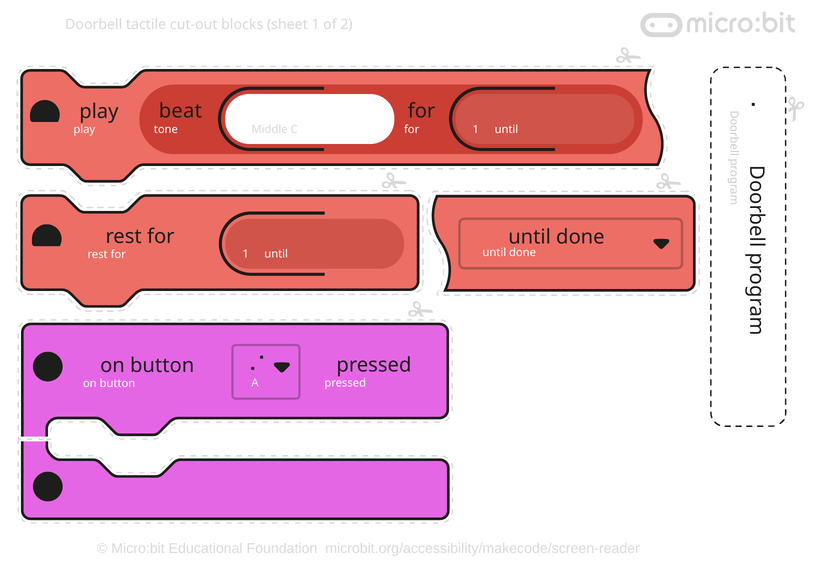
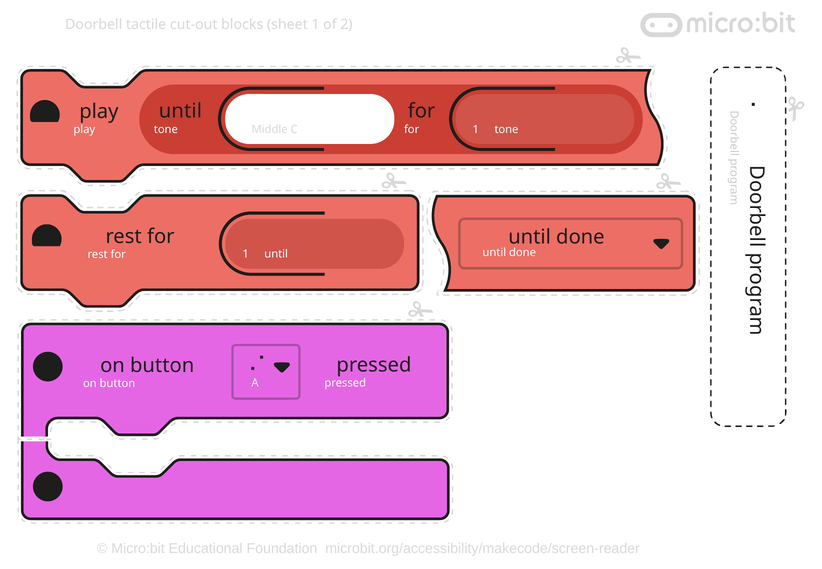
beat at (180, 111): beat -> until
until at (506, 129): until -> tone
